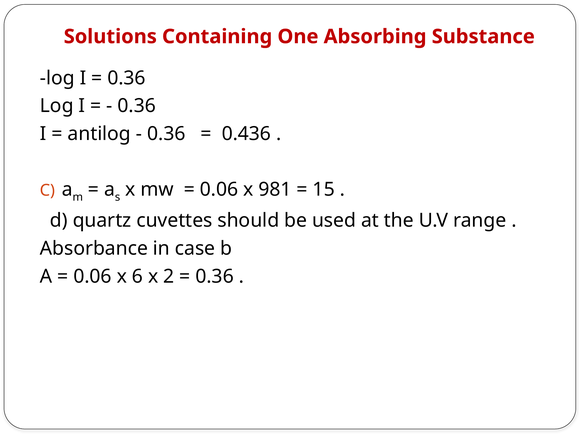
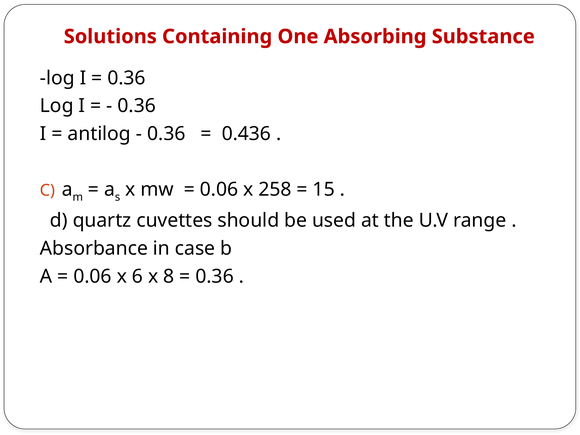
981: 981 -> 258
2: 2 -> 8
